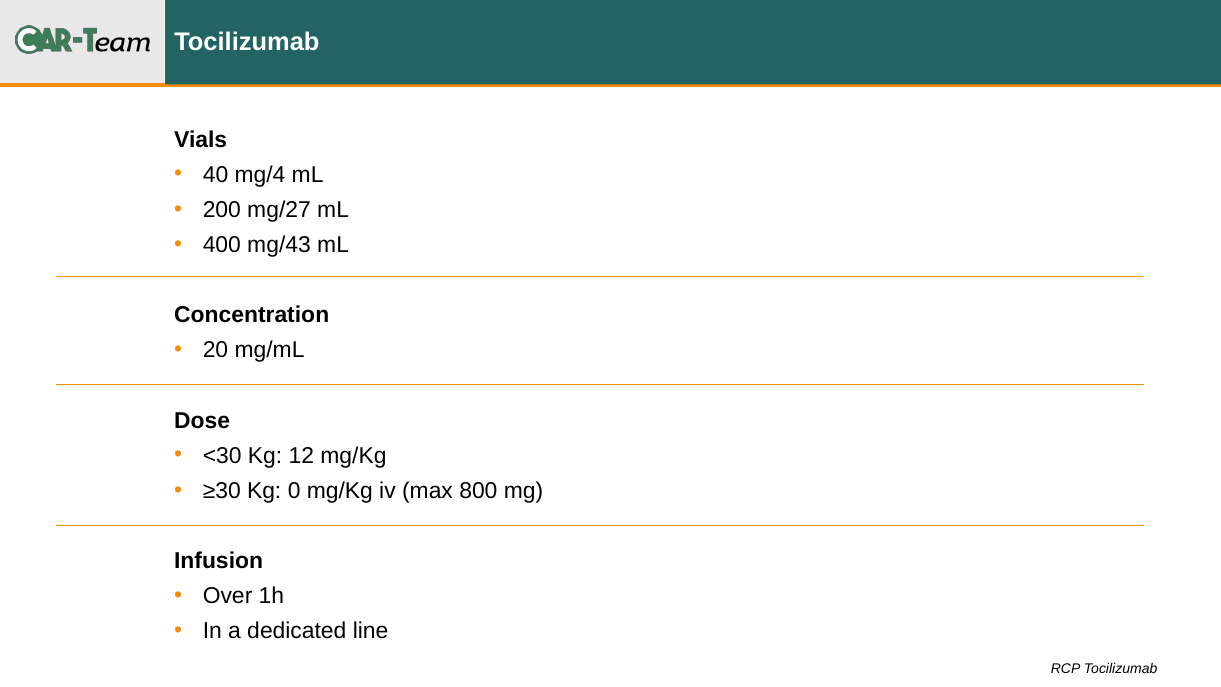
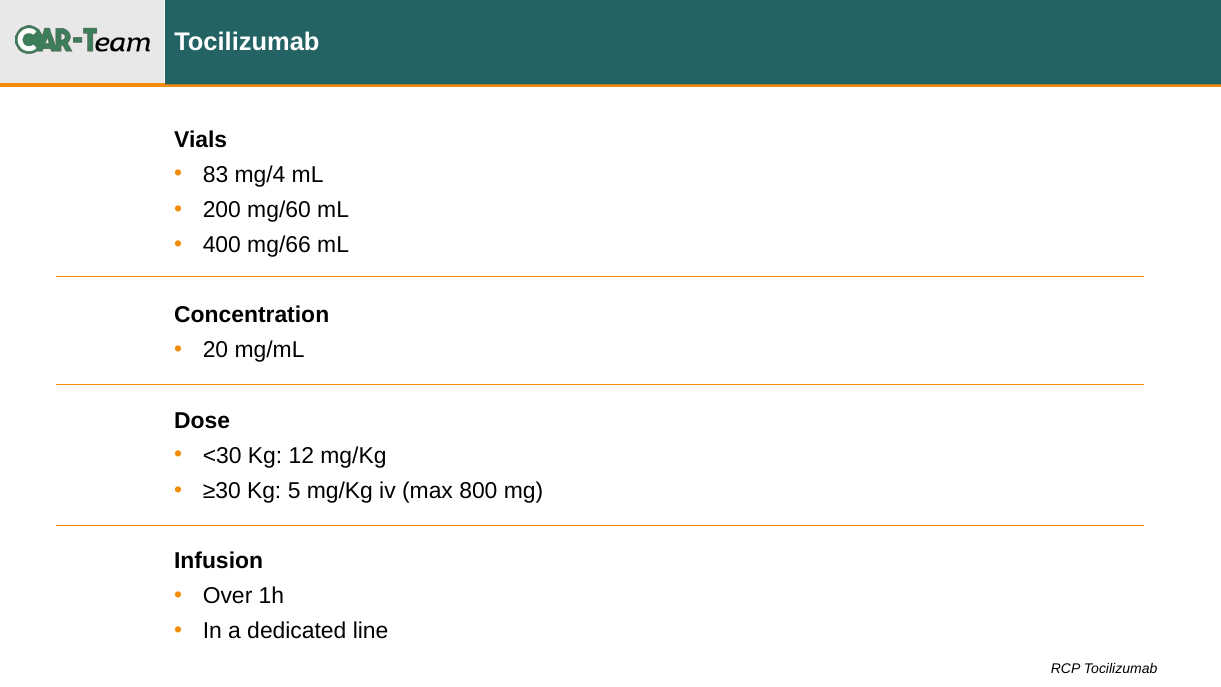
40: 40 -> 83
mg/27: mg/27 -> mg/60
mg/43: mg/43 -> mg/66
0: 0 -> 5
